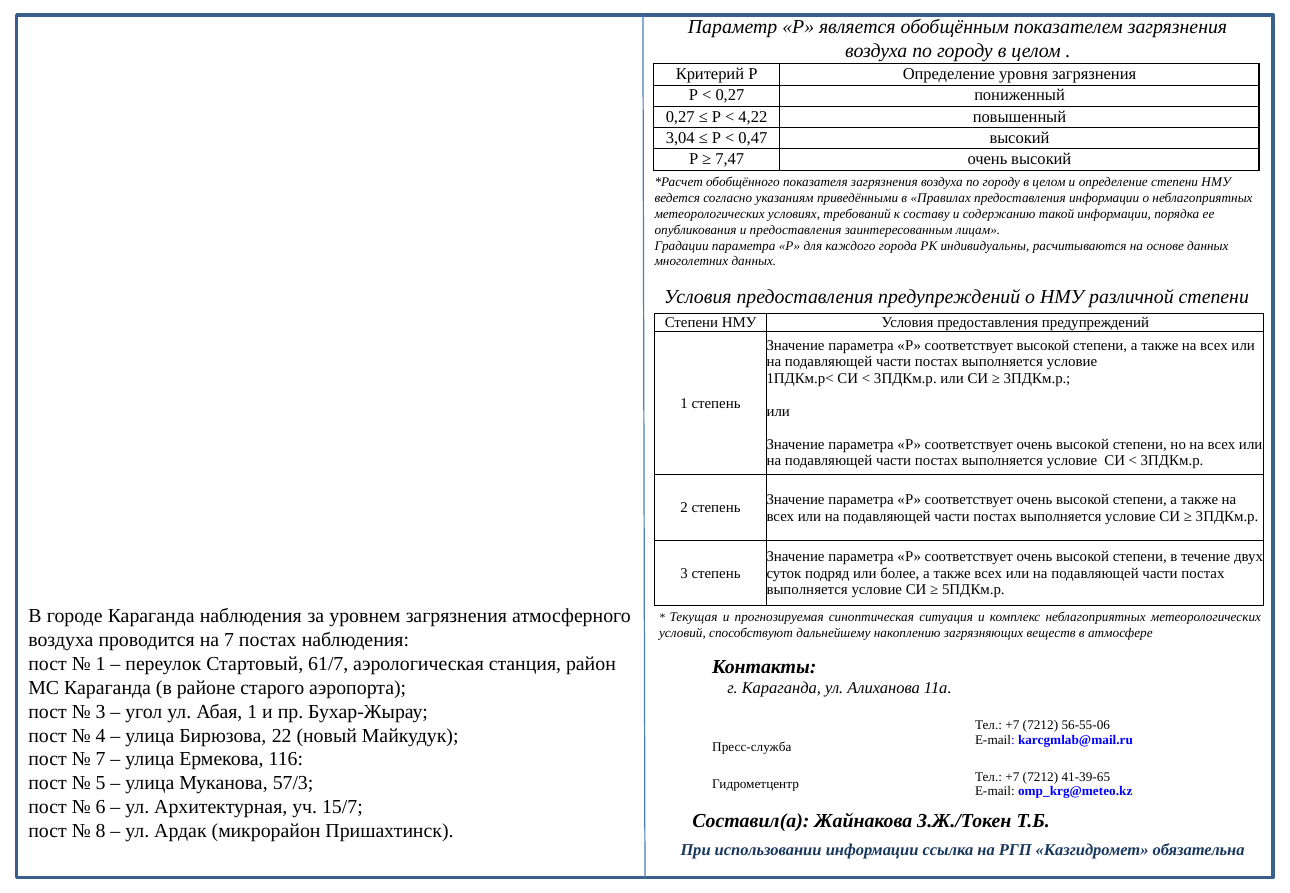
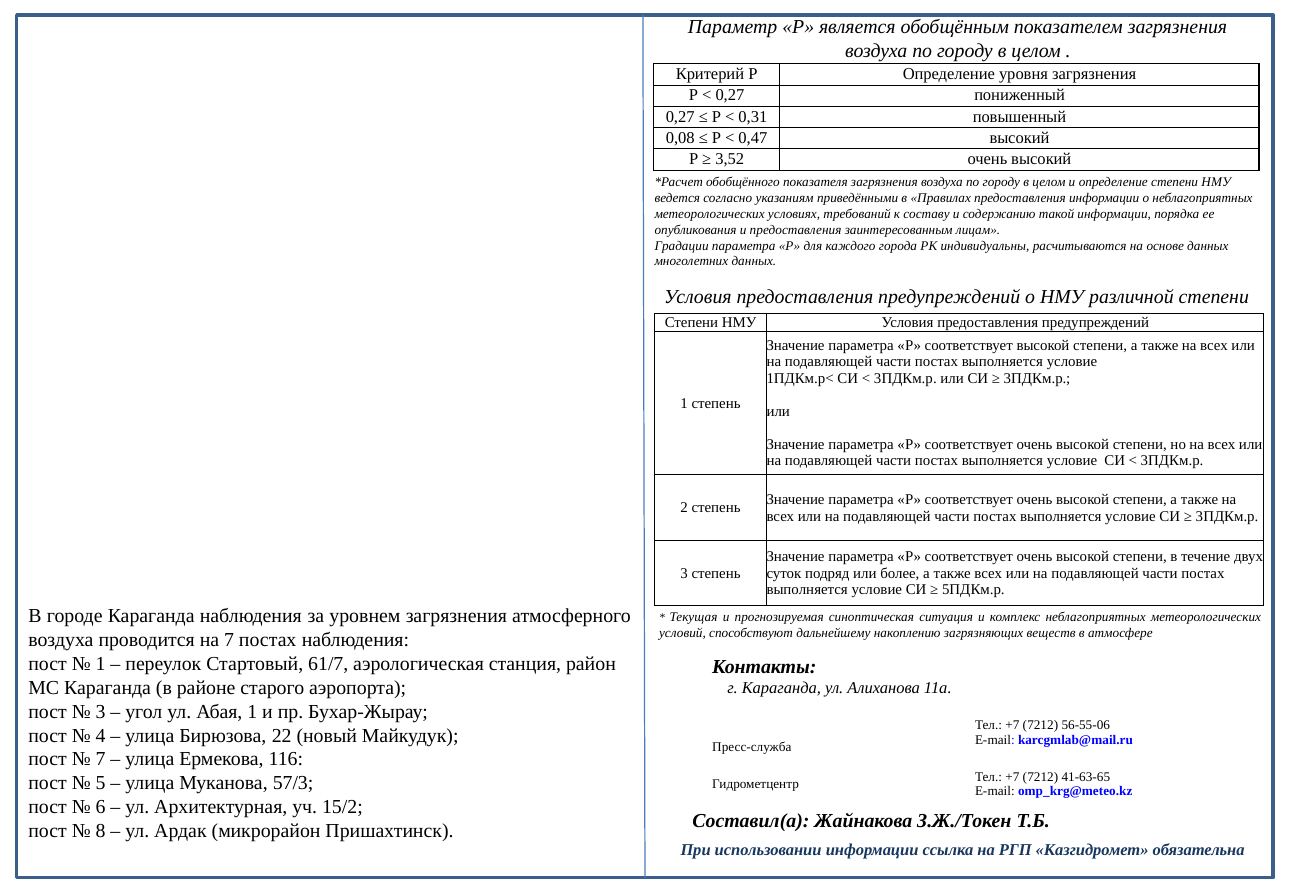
4,22: 4,22 -> 0,31
3,04: 3,04 -> 0,08
7,47: 7,47 -> 3,52
41-39-65: 41-39-65 -> 41-63-65
15/7: 15/7 -> 15/2
